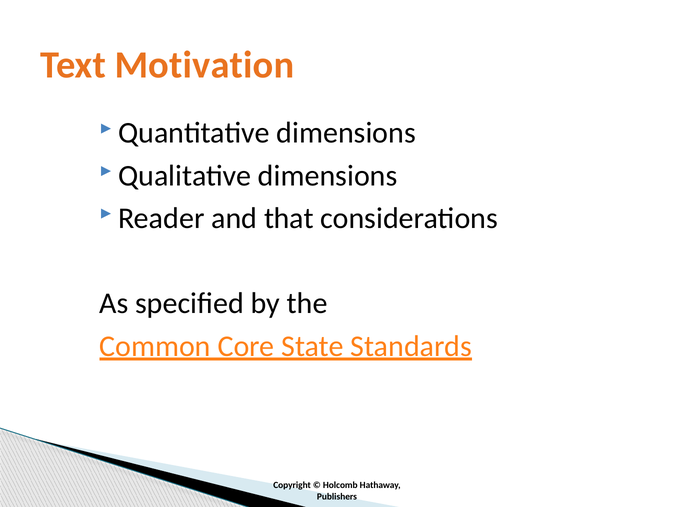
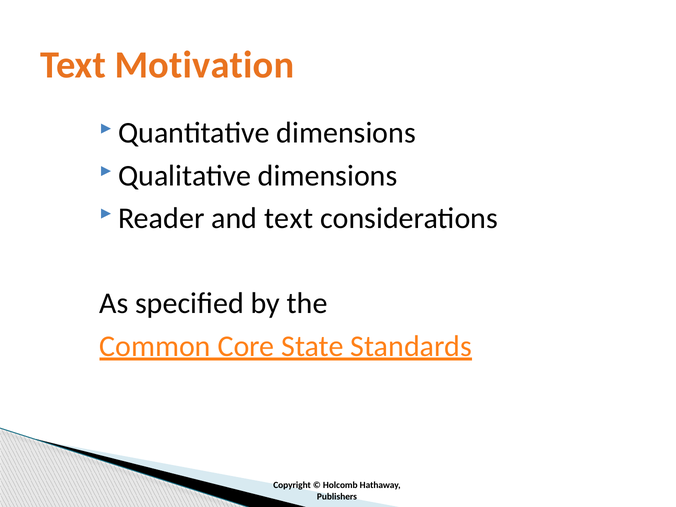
and that: that -> text
